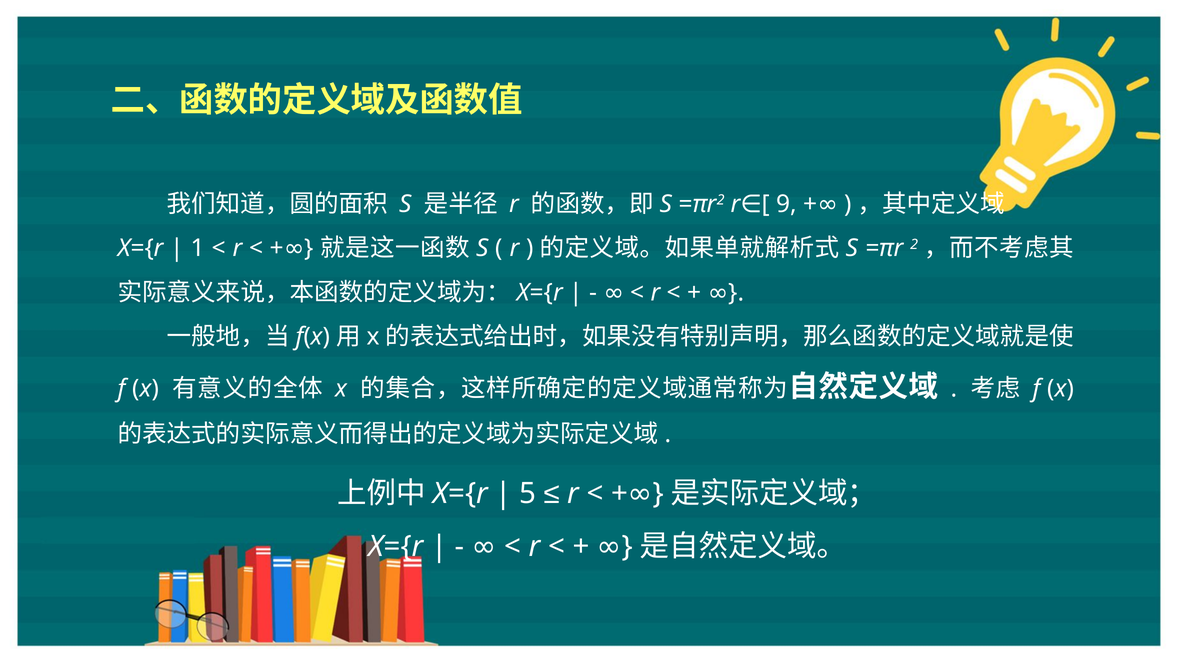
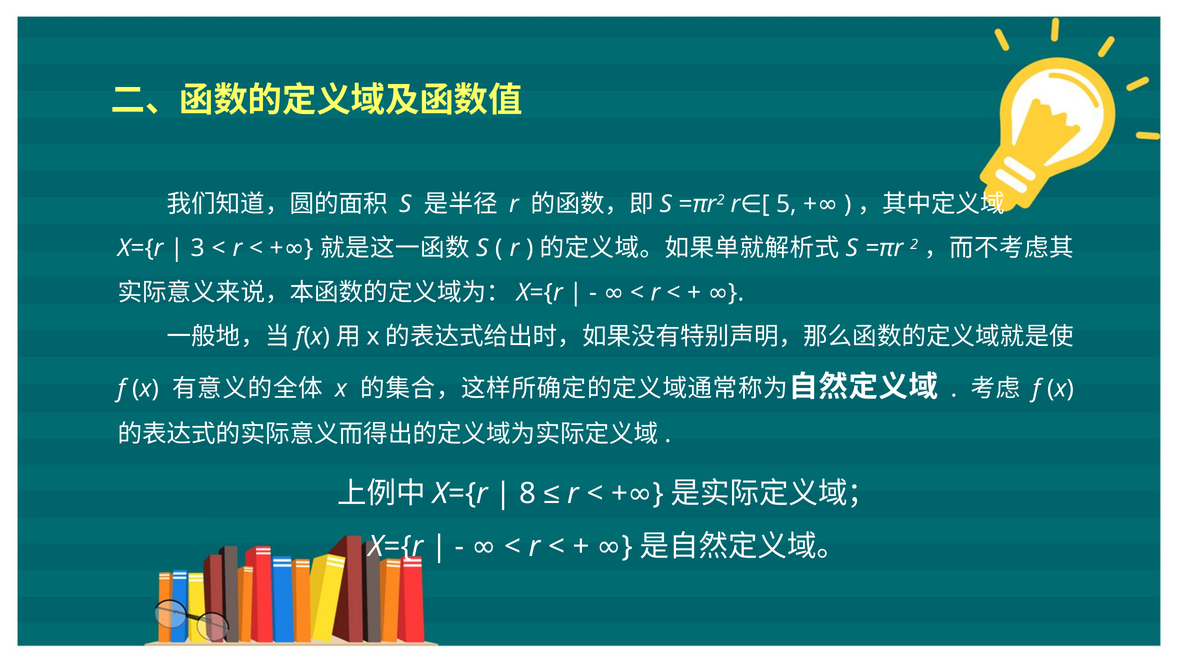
9: 9 -> 5
1: 1 -> 3
5: 5 -> 8
